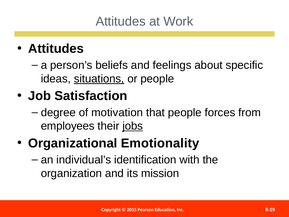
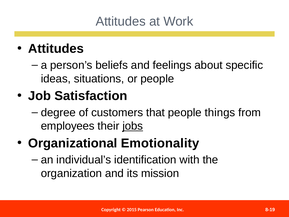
situations underline: present -> none
motivation: motivation -> customers
forces: forces -> things
